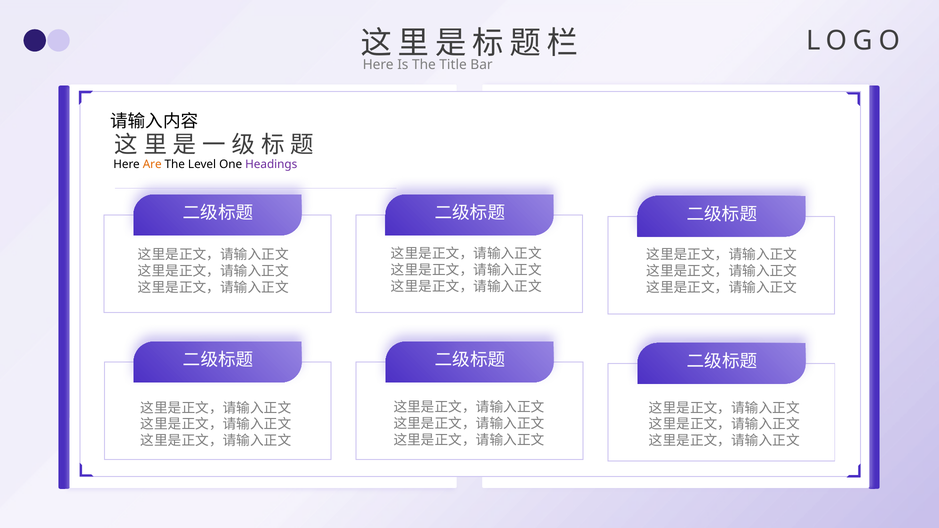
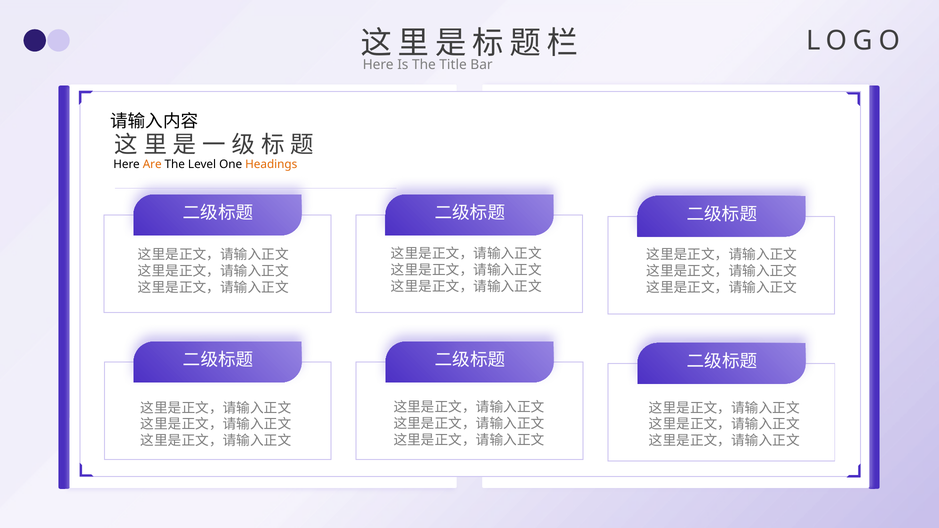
Headings colour: purple -> orange
